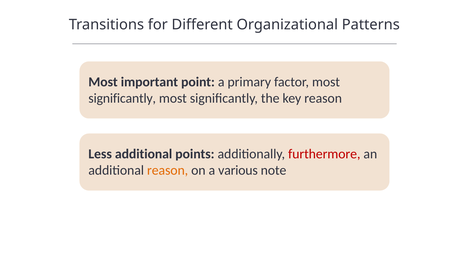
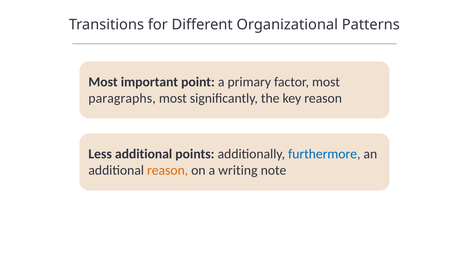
significantly at (122, 98): significantly -> paragraphs
furthermore colour: red -> blue
various: various -> writing
